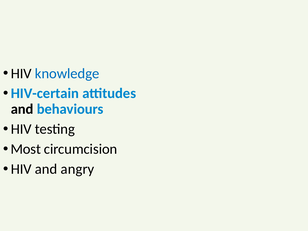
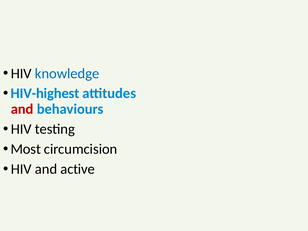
HIV-certain: HIV-certain -> HIV-highest
and at (22, 109) colour: black -> red
angry: angry -> active
